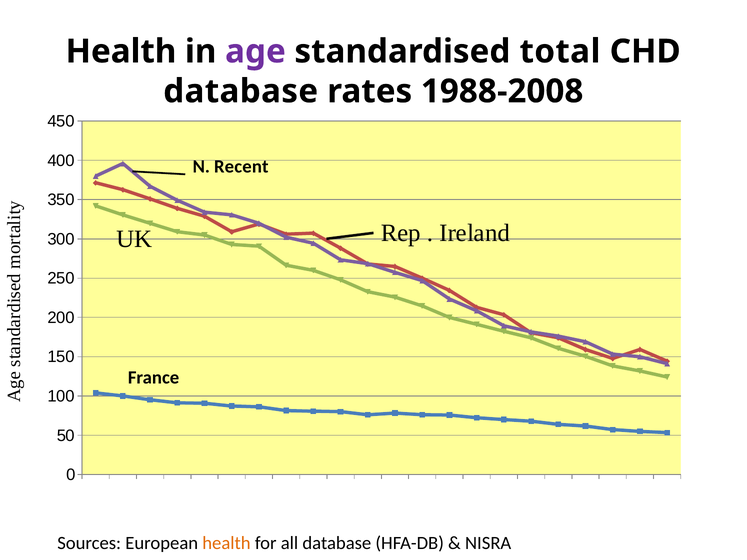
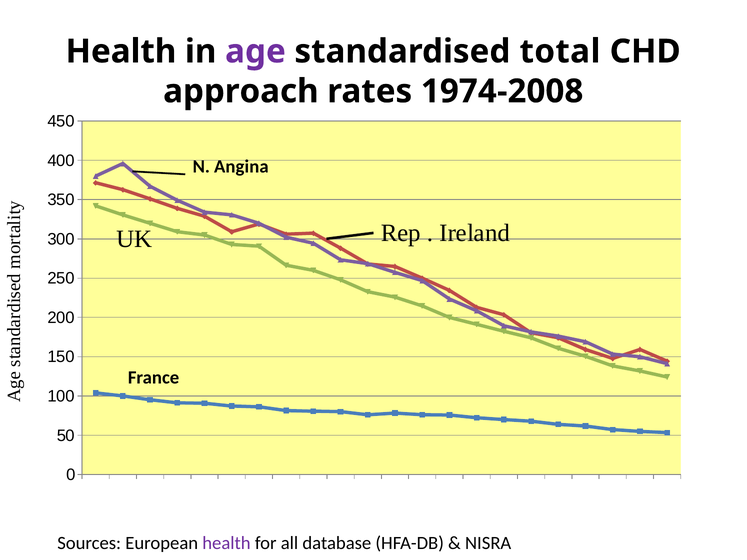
database at (241, 91): database -> approach
1988-2008: 1988-2008 -> 1974-2008
Recent: Recent -> Angina
health at (226, 543) colour: orange -> purple
